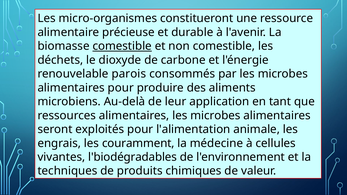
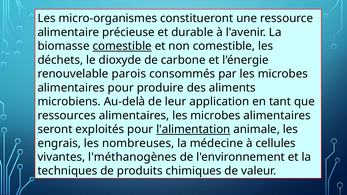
l'alimentation underline: none -> present
couramment: couramment -> nombreuses
l'biodégradables: l'biodégradables -> l'méthanogènes
